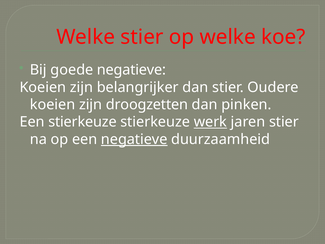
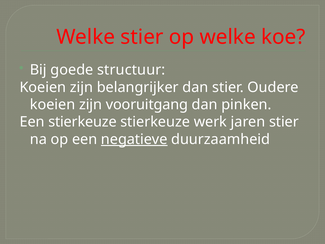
goede negatieve: negatieve -> structuur
droogzetten: droogzetten -> vooruitgang
werk underline: present -> none
